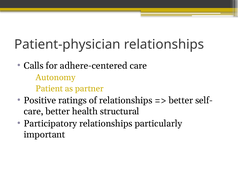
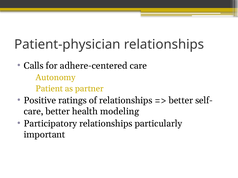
structural: structural -> modeling
